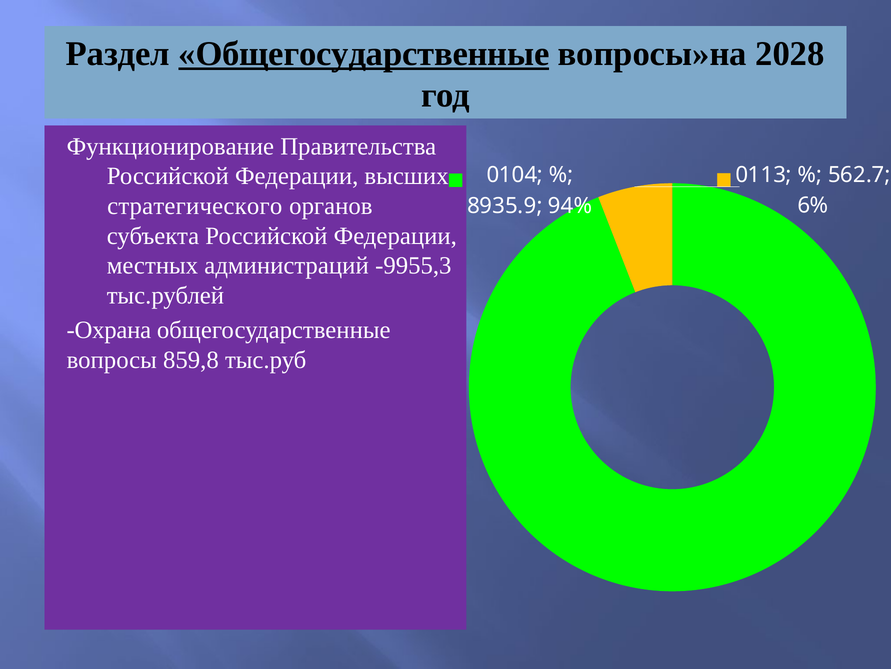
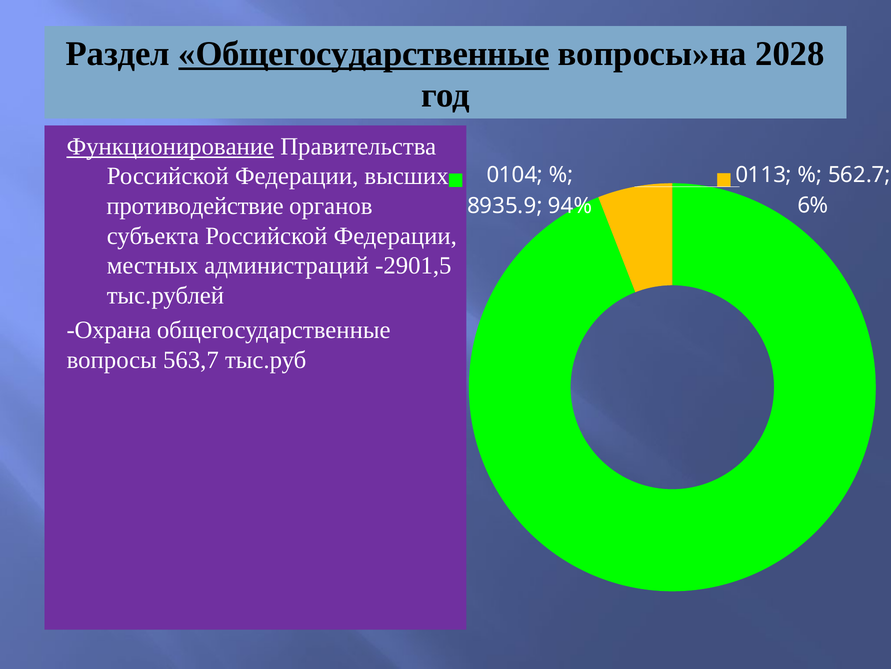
Функционирование underline: none -> present
стратегического: стратегического -> противодействие
-9955,3: -9955,3 -> -2901,5
859,8: 859,8 -> 563,7
